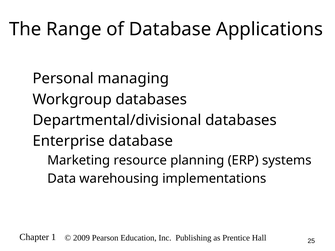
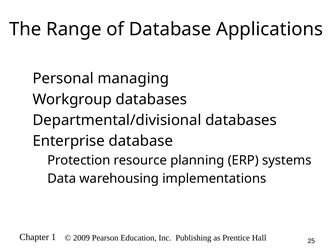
Marketing: Marketing -> Protection
